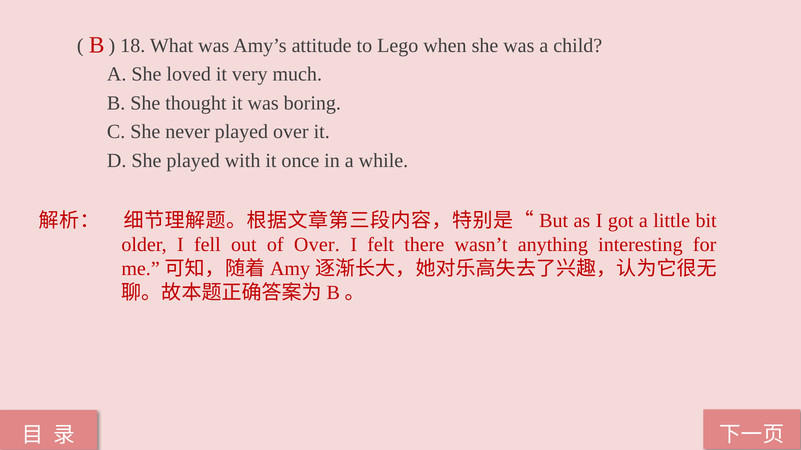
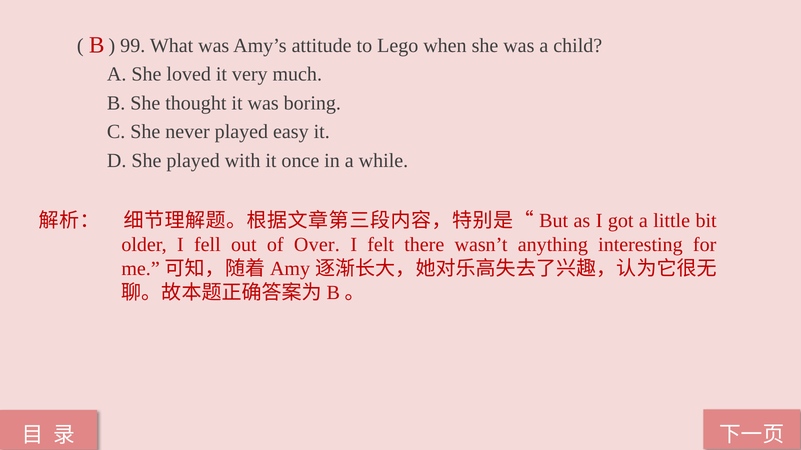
18: 18 -> 99
played over: over -> easy
